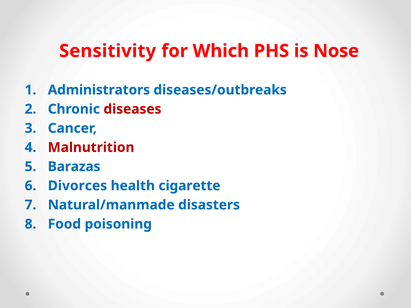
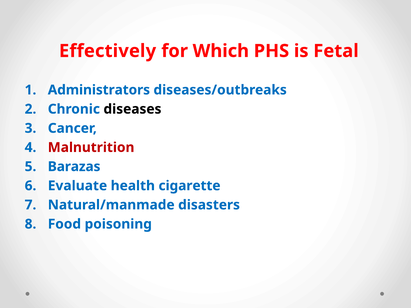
Sensitivity: Sensitivity -> Effectively
Nose: Nose -> Fetal
diseases colour: red -> black
Divorces: Divorces -> Evaluate
